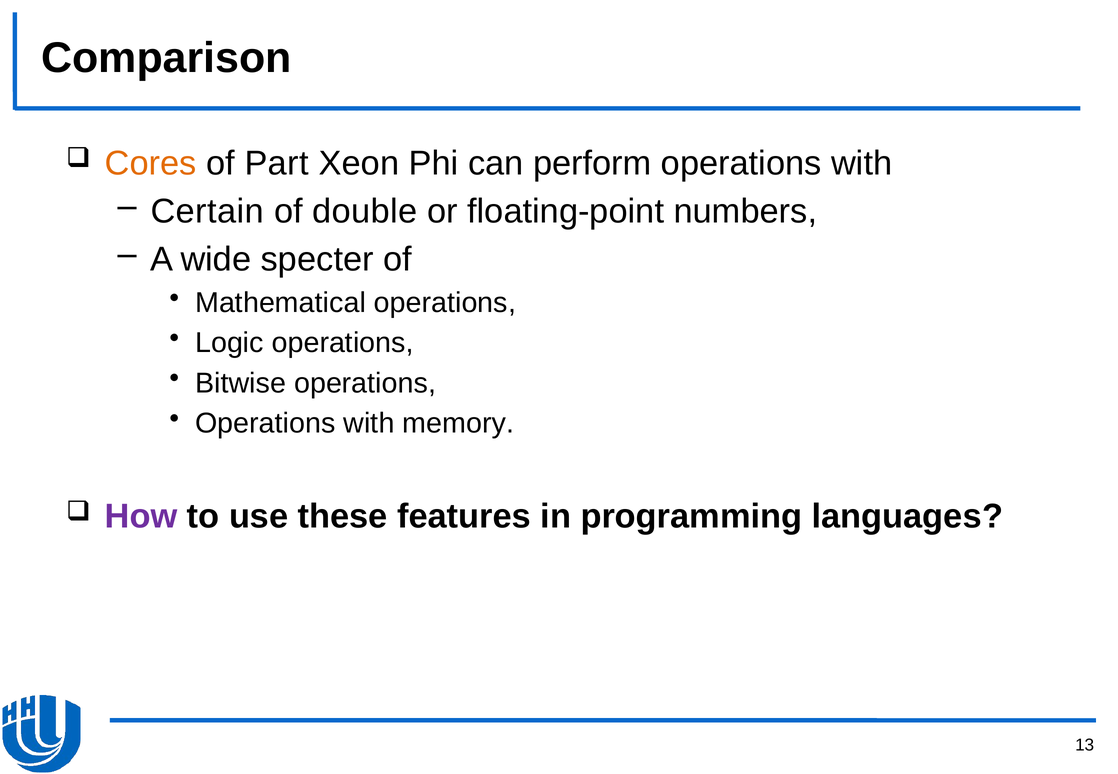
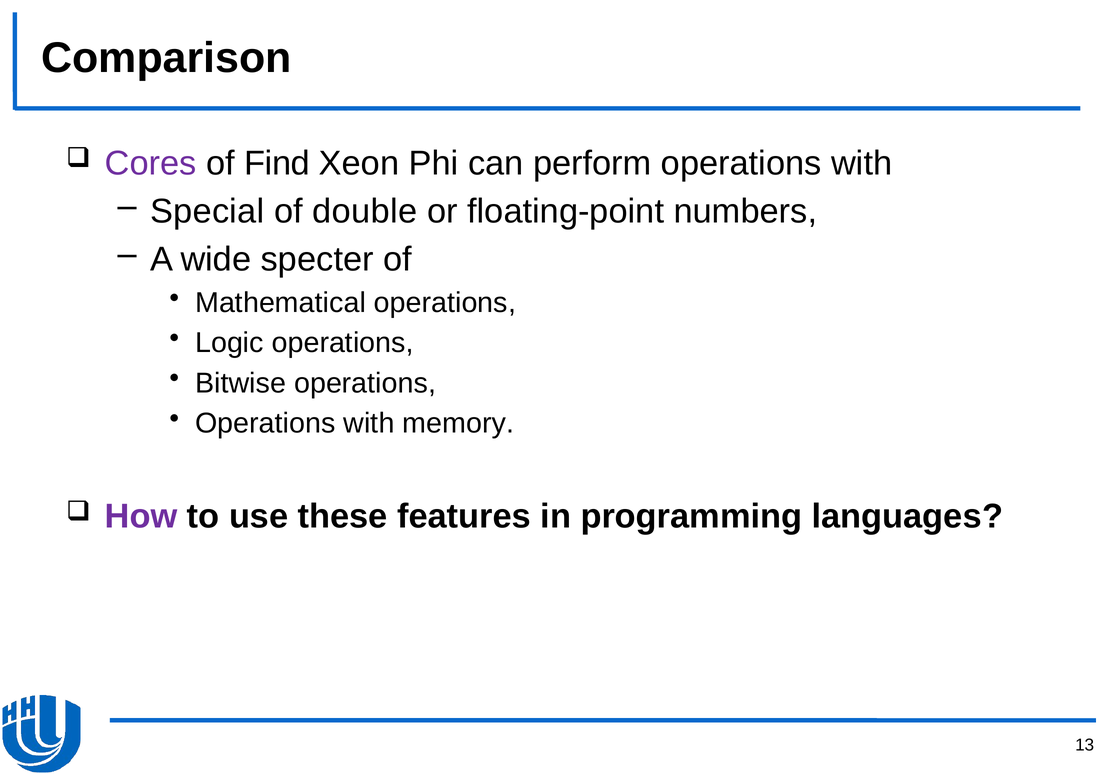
Cores colour: orange -> purple
Part: Part -> Find
Certain: Certain -> Special
